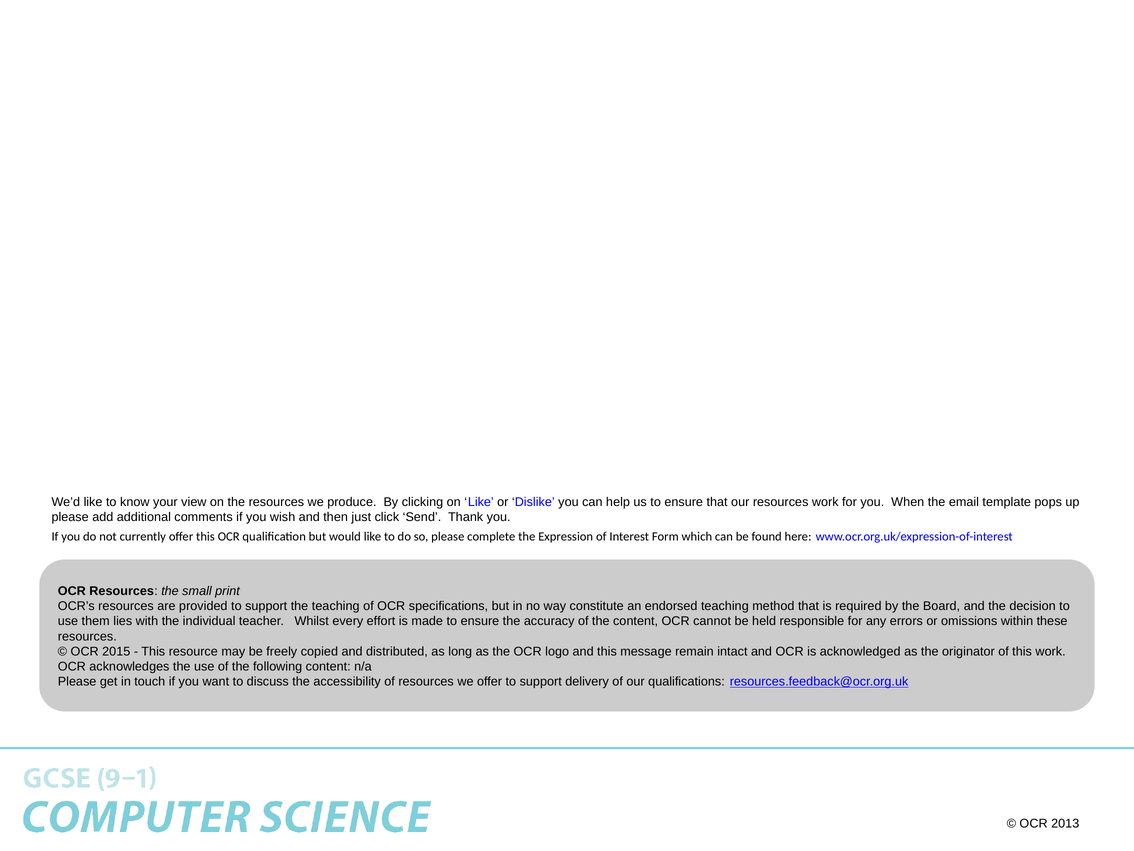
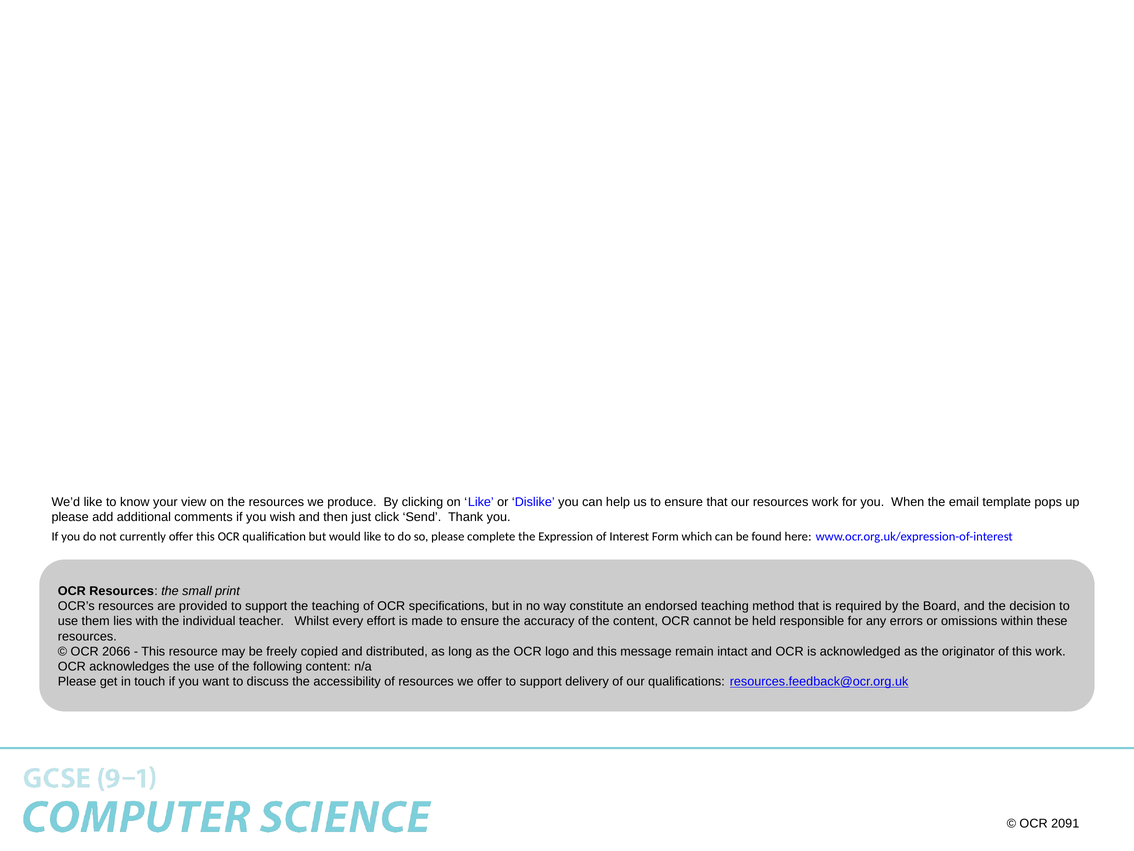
2015: 2015 -> 2066
2013: 2013 -> 2091
